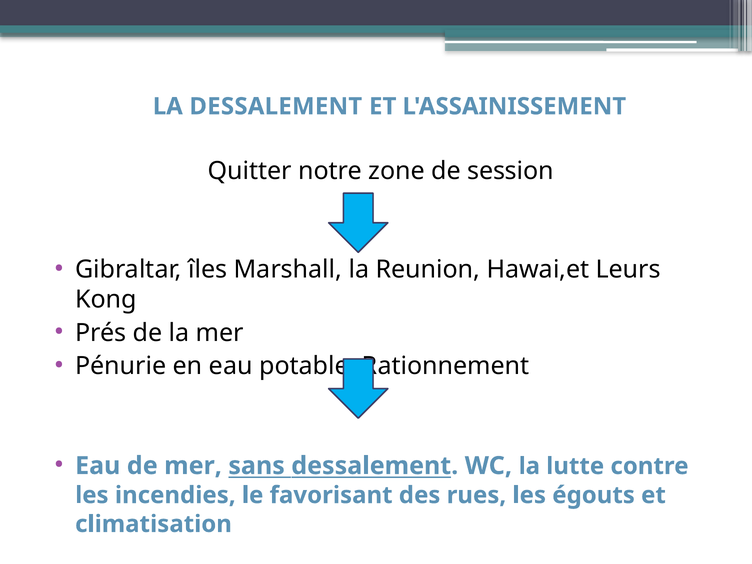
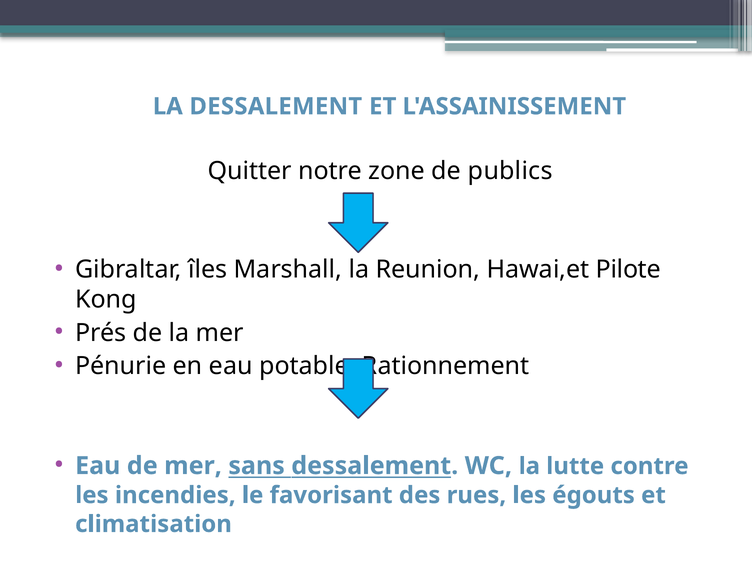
session: session -> publics
Leurs: Leurs -> Pilote
